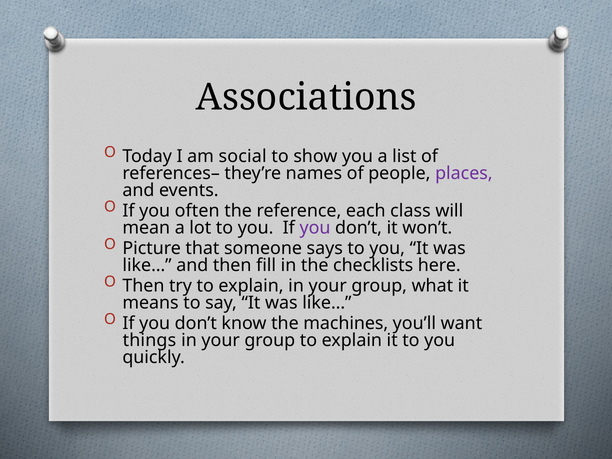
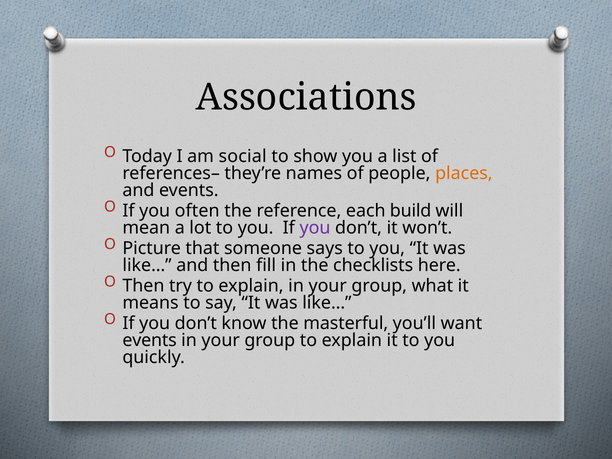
places colour: purple -> orange
class: class -> build
machines: machines -> masterful
things at (149, 340): things -> events
